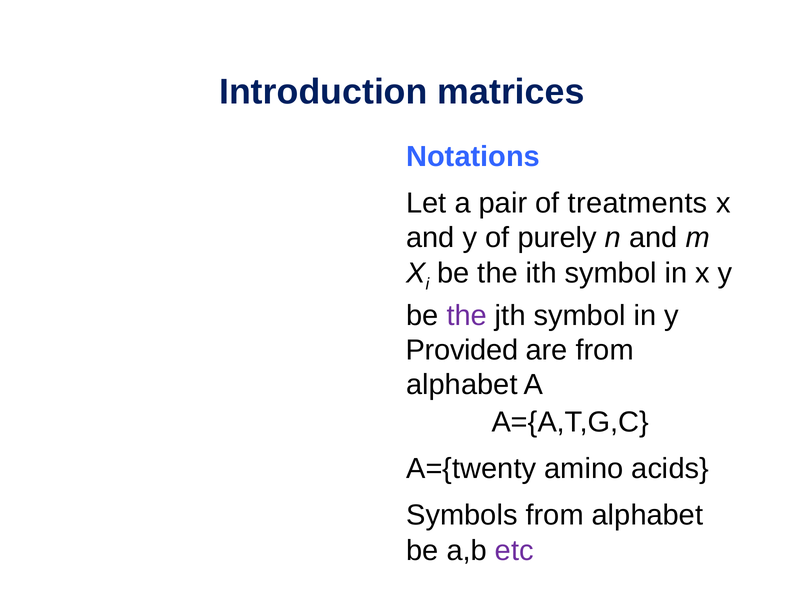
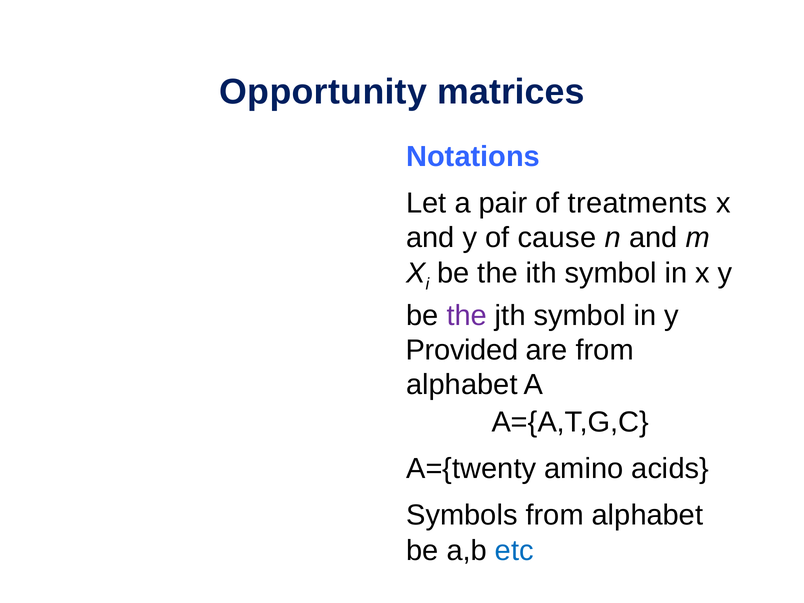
Introduction: Introduction -> Opportunity
purely: purely -> cause
etc colour: purple -> blue
